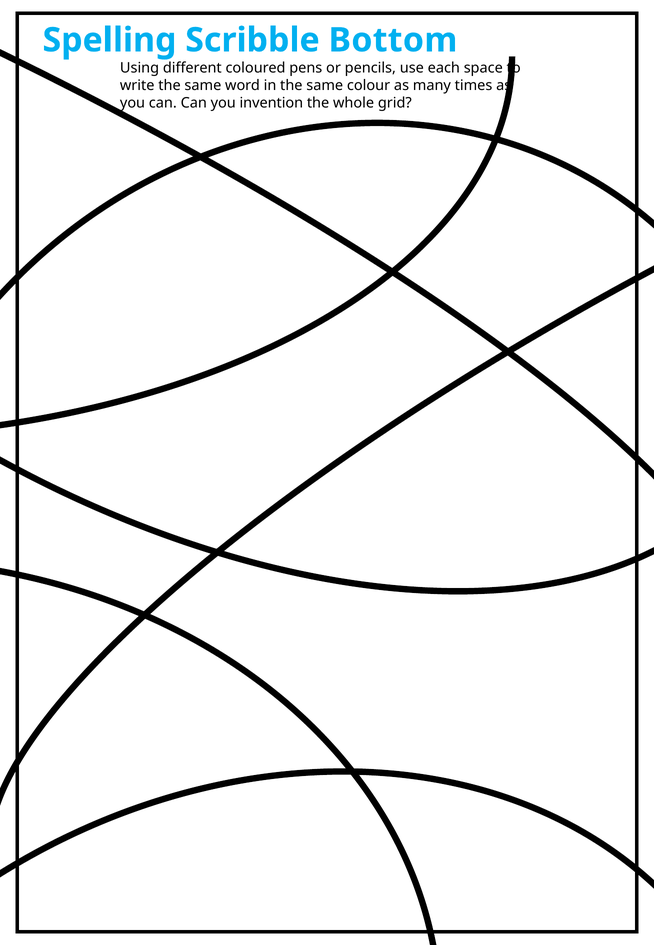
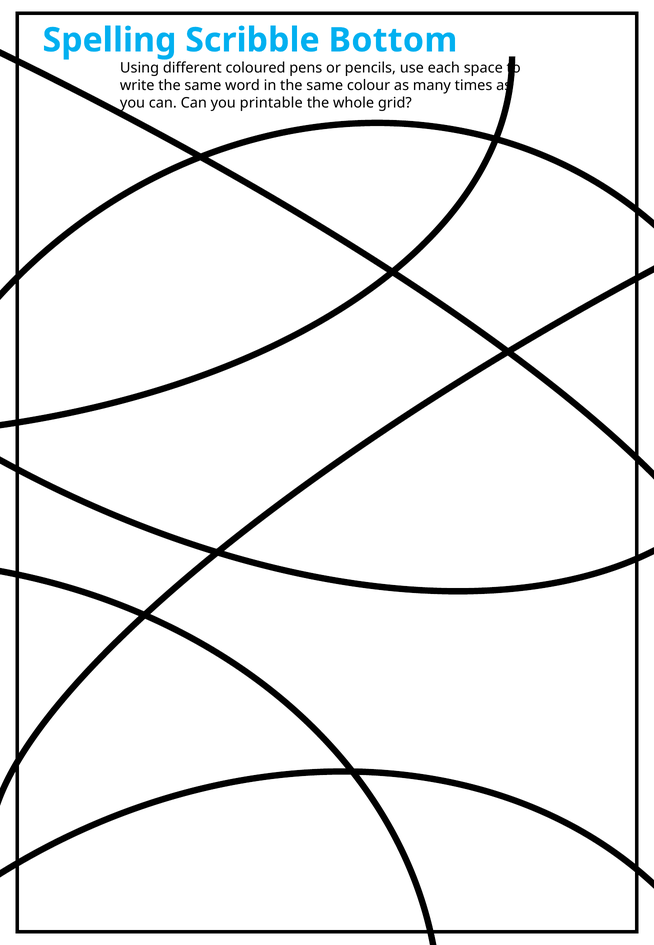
invention: invention -> printable
